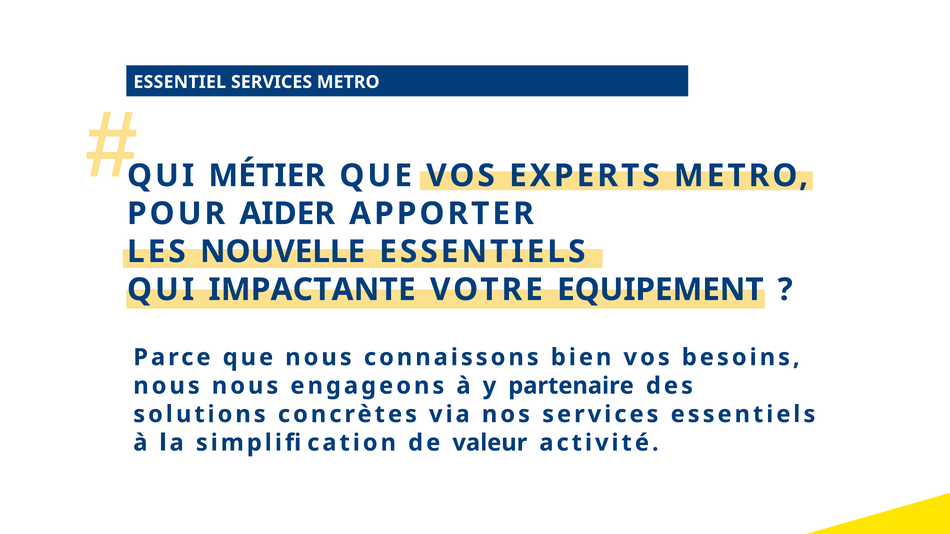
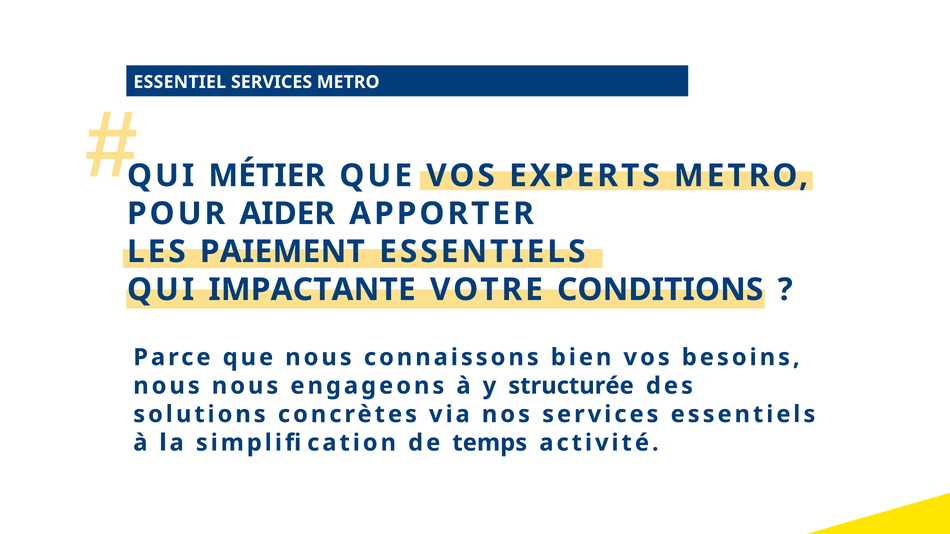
NOUVELLE: NOUVELLE -> PAIEMENT
EQUIPEMENT: EQUIPEMENT -> CONDITIONS
partenaire: partenaire -> structurée
valeur: valeur -> temps
